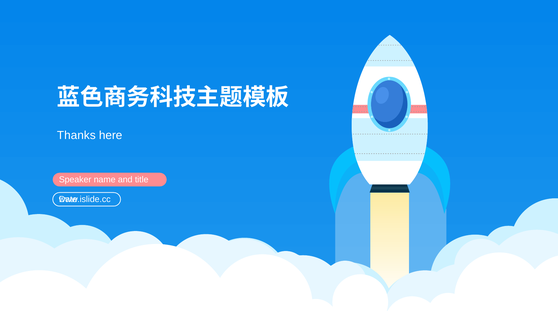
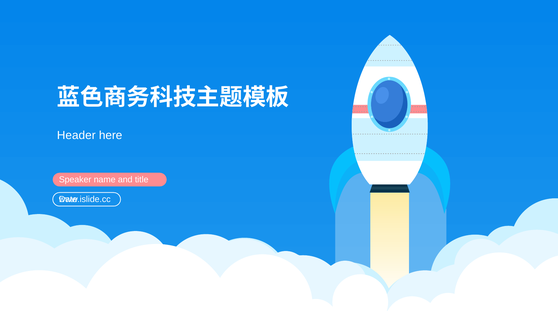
Thanks: Thanks -> Header
